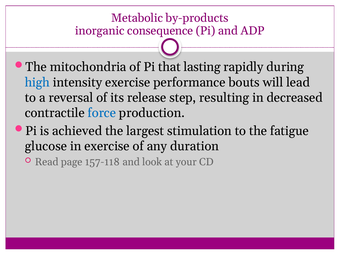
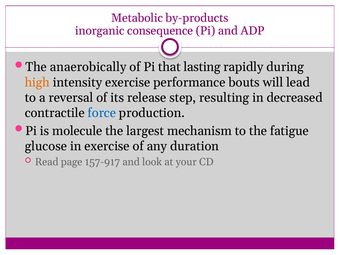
mitochondria: mitochondria -> anaerobically
high colour: blue -> orange
achieved: achieved -> molecule
stimulation: stimulation -> mechanism
157-118: 157-118 -> 157-917
